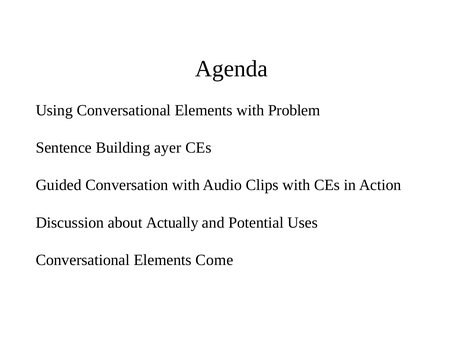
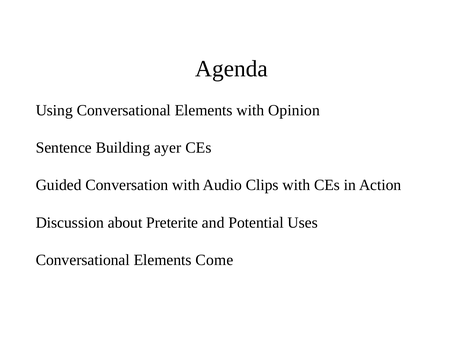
Problem: Problem -> Opinion
Actually: Actually -> Preterite
